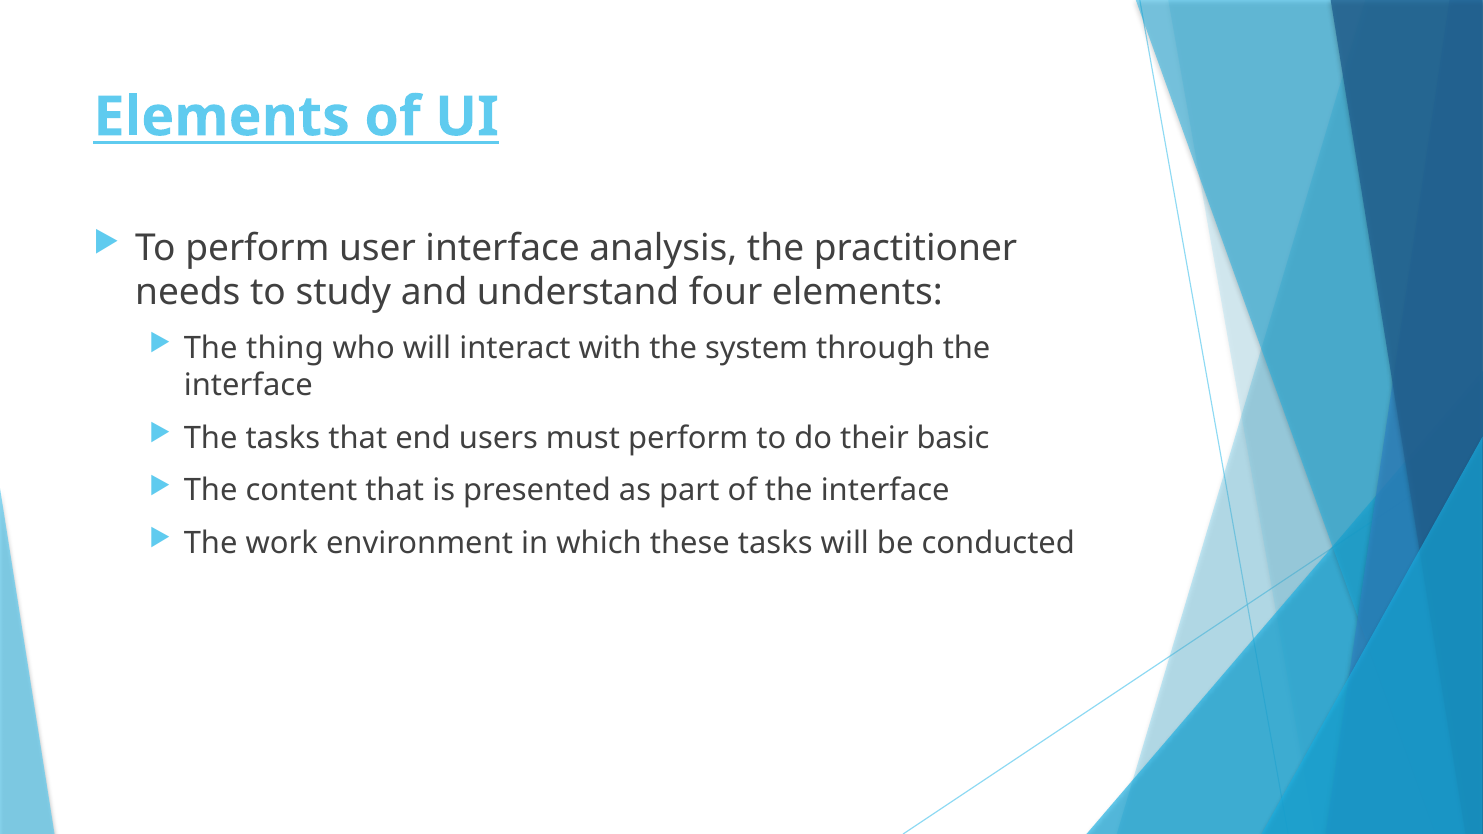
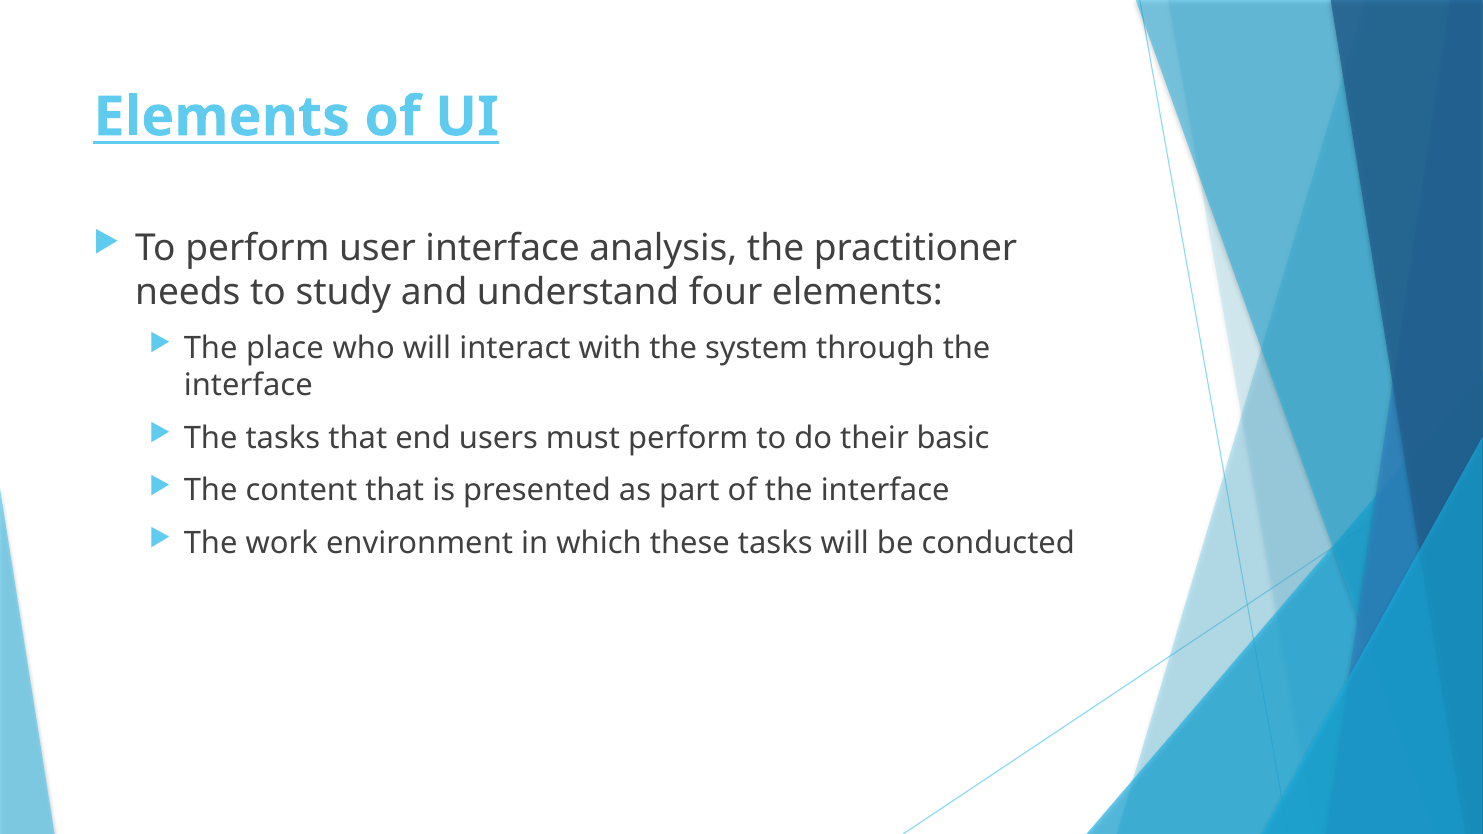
thing: thing -> place
